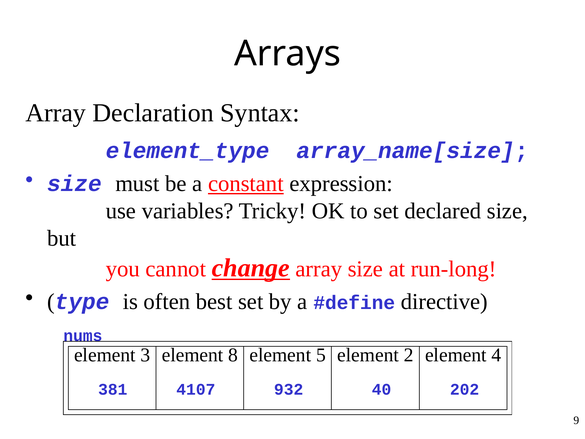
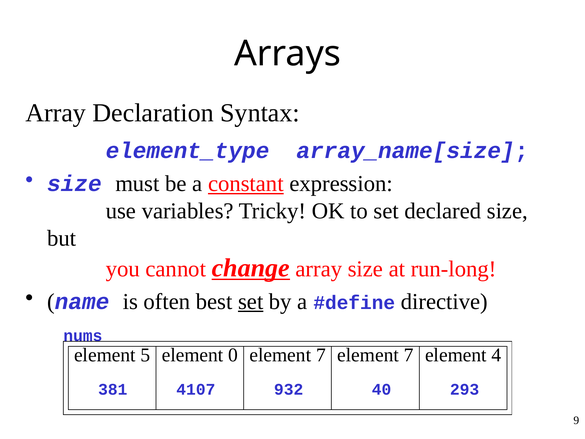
type: type -> name
set at (251, 301) underline: none -> present
3: 3 -> 5
8: 8 -> 0
5 at (321, 355): 5 -> 7
2 at (409, 355): 2 -> 7
202: 202 -> 293
